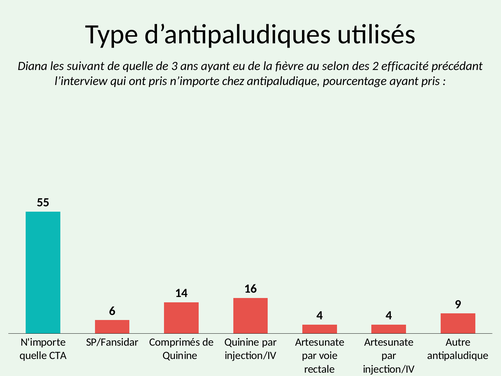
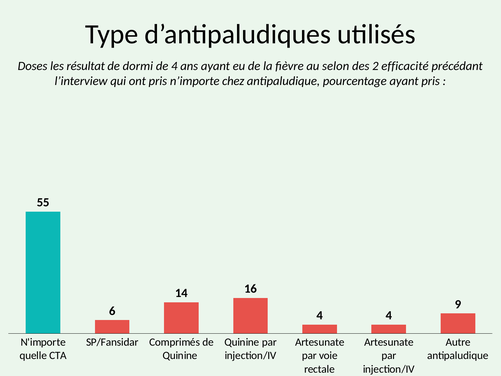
Diana: Diana -> Doses
suivant: suivant -> résultat
de quelle: quelle -> dormi
de 3: 3 -> 4
